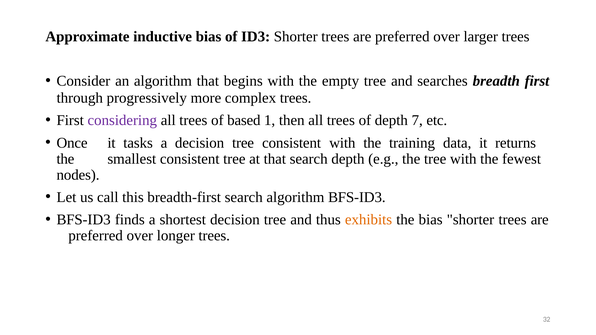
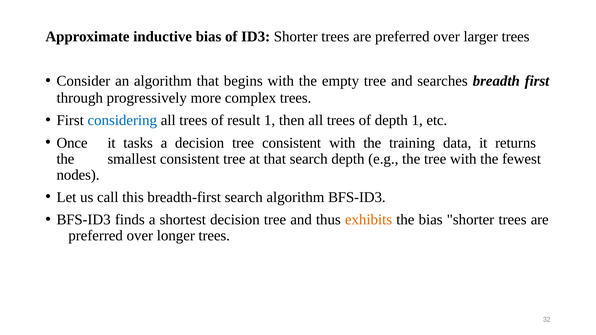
considering colour: purple -> blue
based: based -> result
depth 7: 7 -> 1
